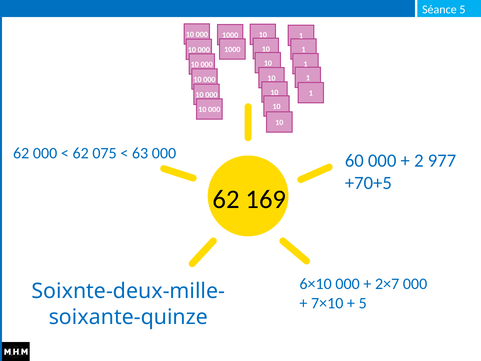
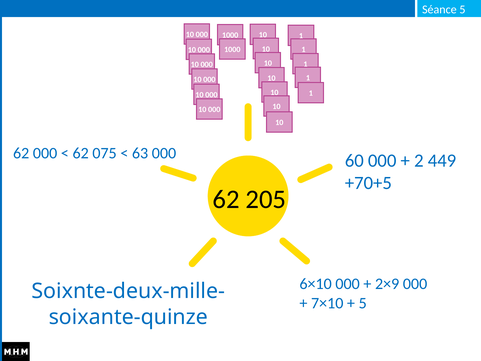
977: 977 -> 449
169: 169 -> 205
2×7: 2×7 -> 2×9
